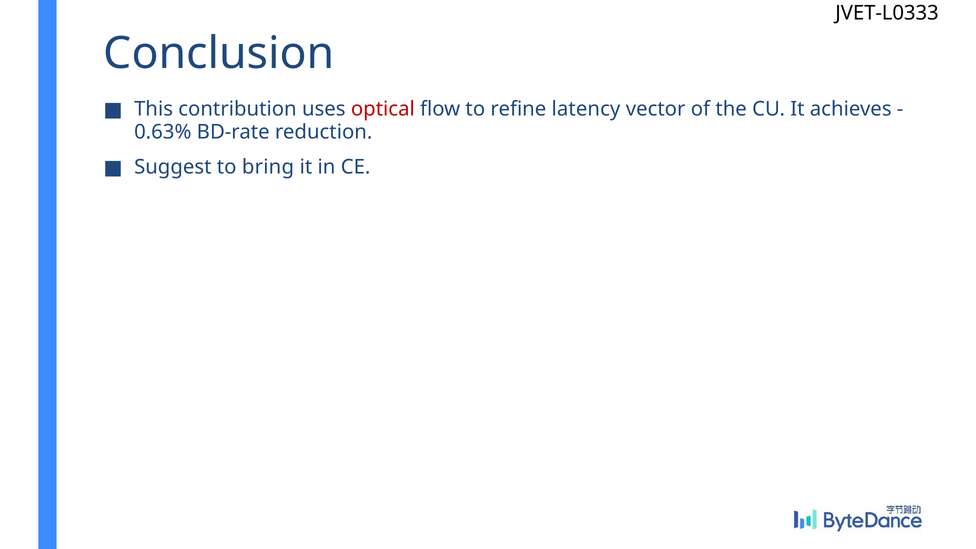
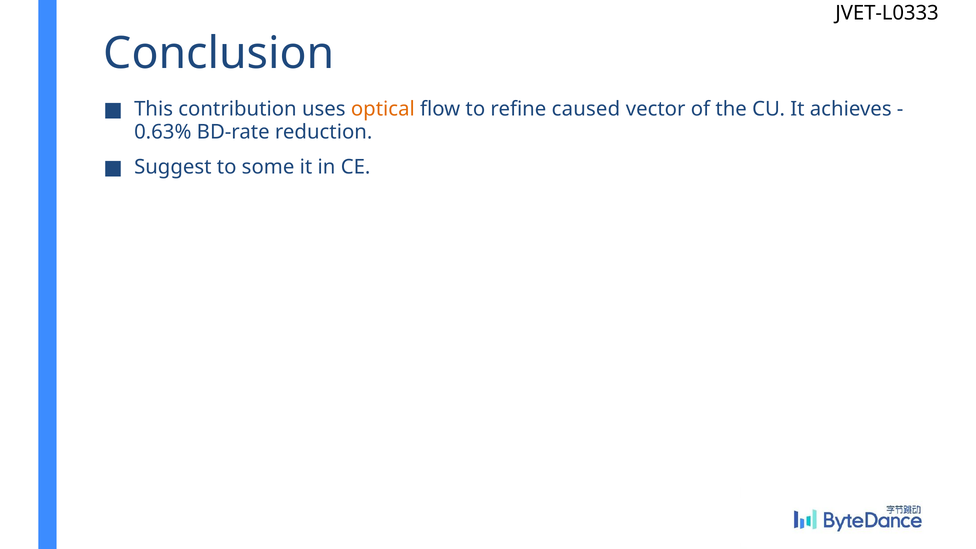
optical colour: red -> orange
latency: latency -> caused
bring: bring -> some
